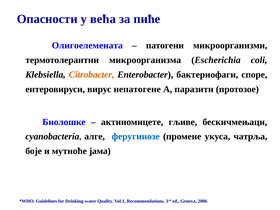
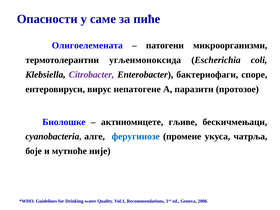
већа: већа -> саме
микроорганизма: микроорганизма -> угљенмоноксида
Citrobacter colour: orange -> purple
јама: јама -> није
